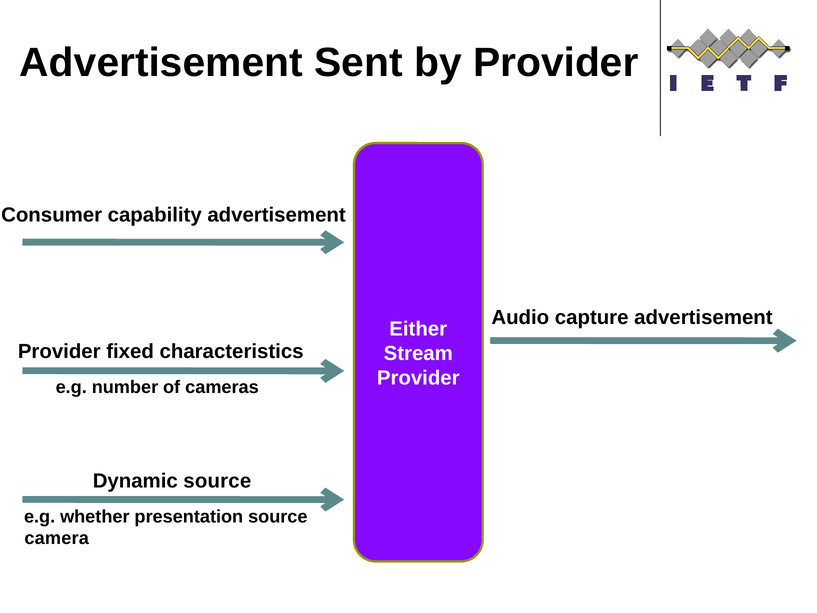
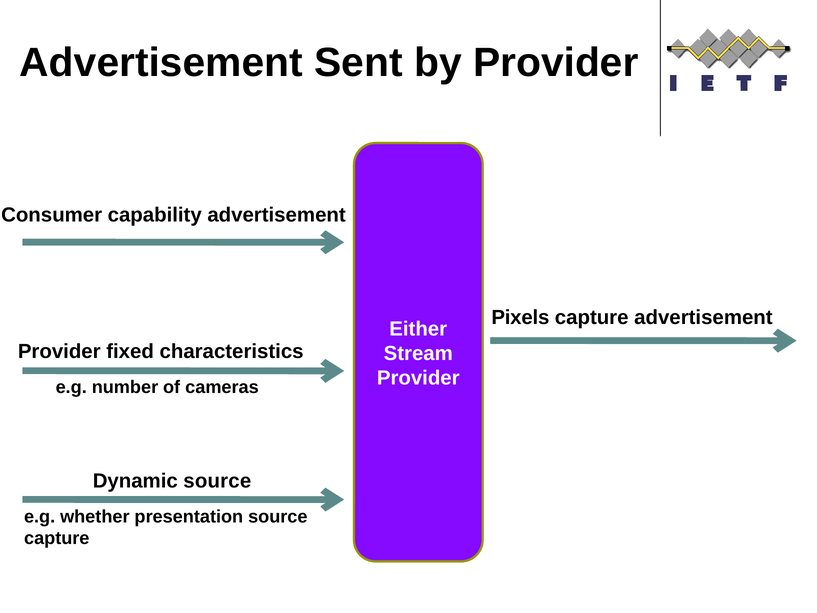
Audio: Audio -> Pixels
camera at (57, 538): camera -> capture
